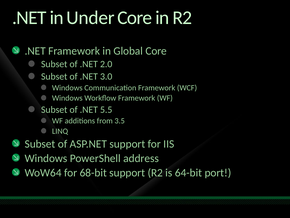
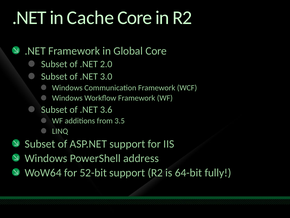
Under: Under -> Cache
5.5: 5.5 -> 3.6
68-bit: 68-bit -> 52-bit
port: port -> fully
